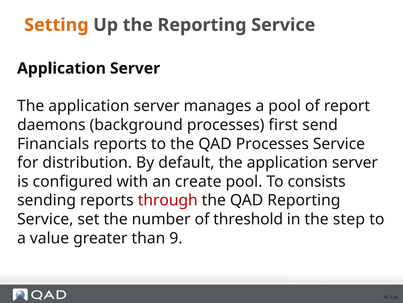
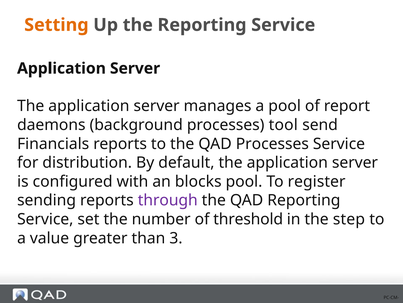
first: first -> tool
create: create -> blocks
consists: consists -> register
through colour: red -> purple
9: 9 -> 3
